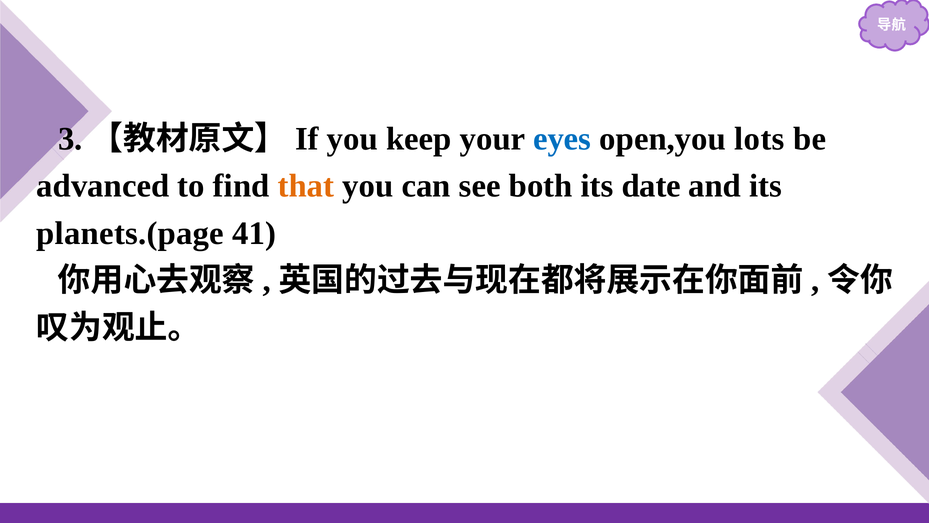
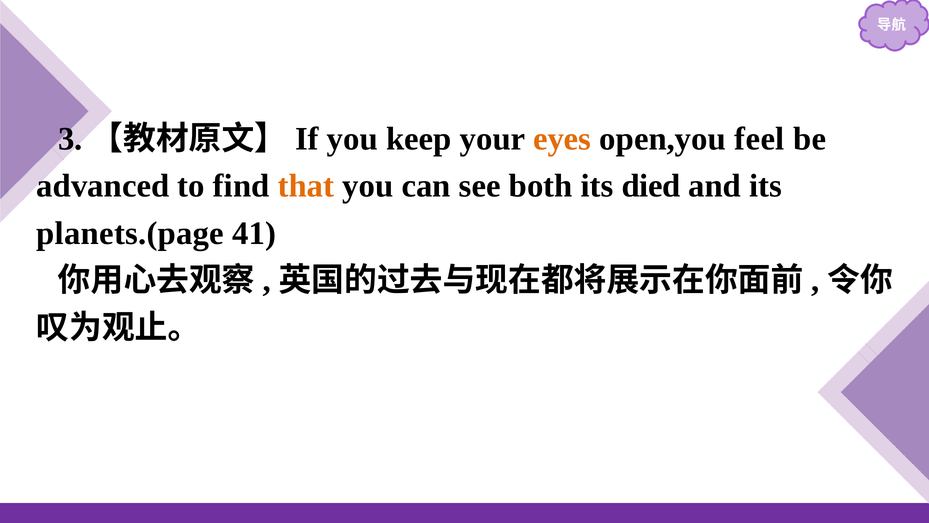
eyes colour: blue -> orange
lots: lots -> feel
date: date -> died
